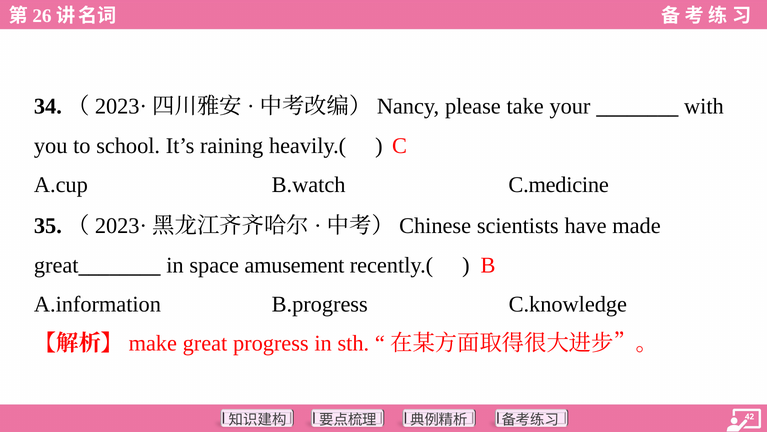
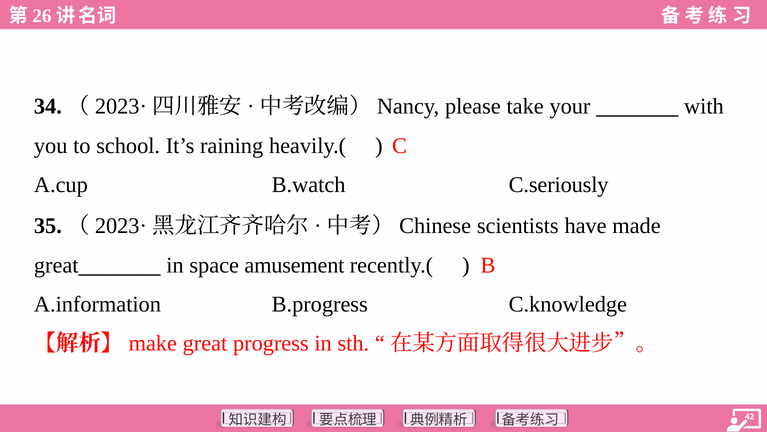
C.medicine: C.medicine -> C.seriously
